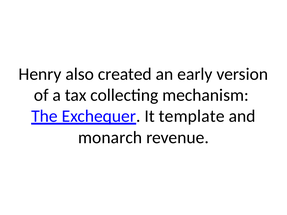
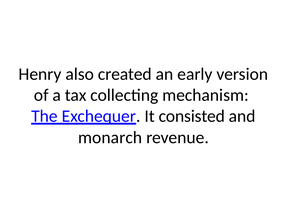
template: template -> consisted
